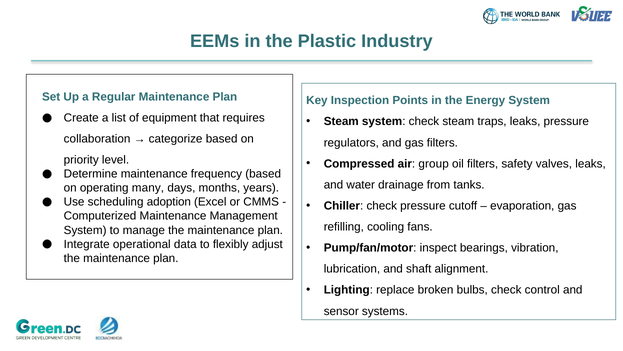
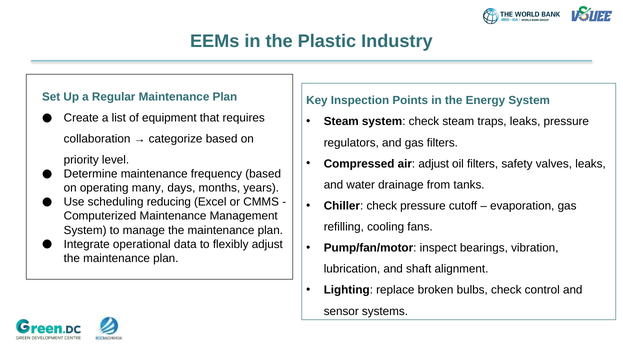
air group: group -> adjust
adoption: adoption -> reducing
